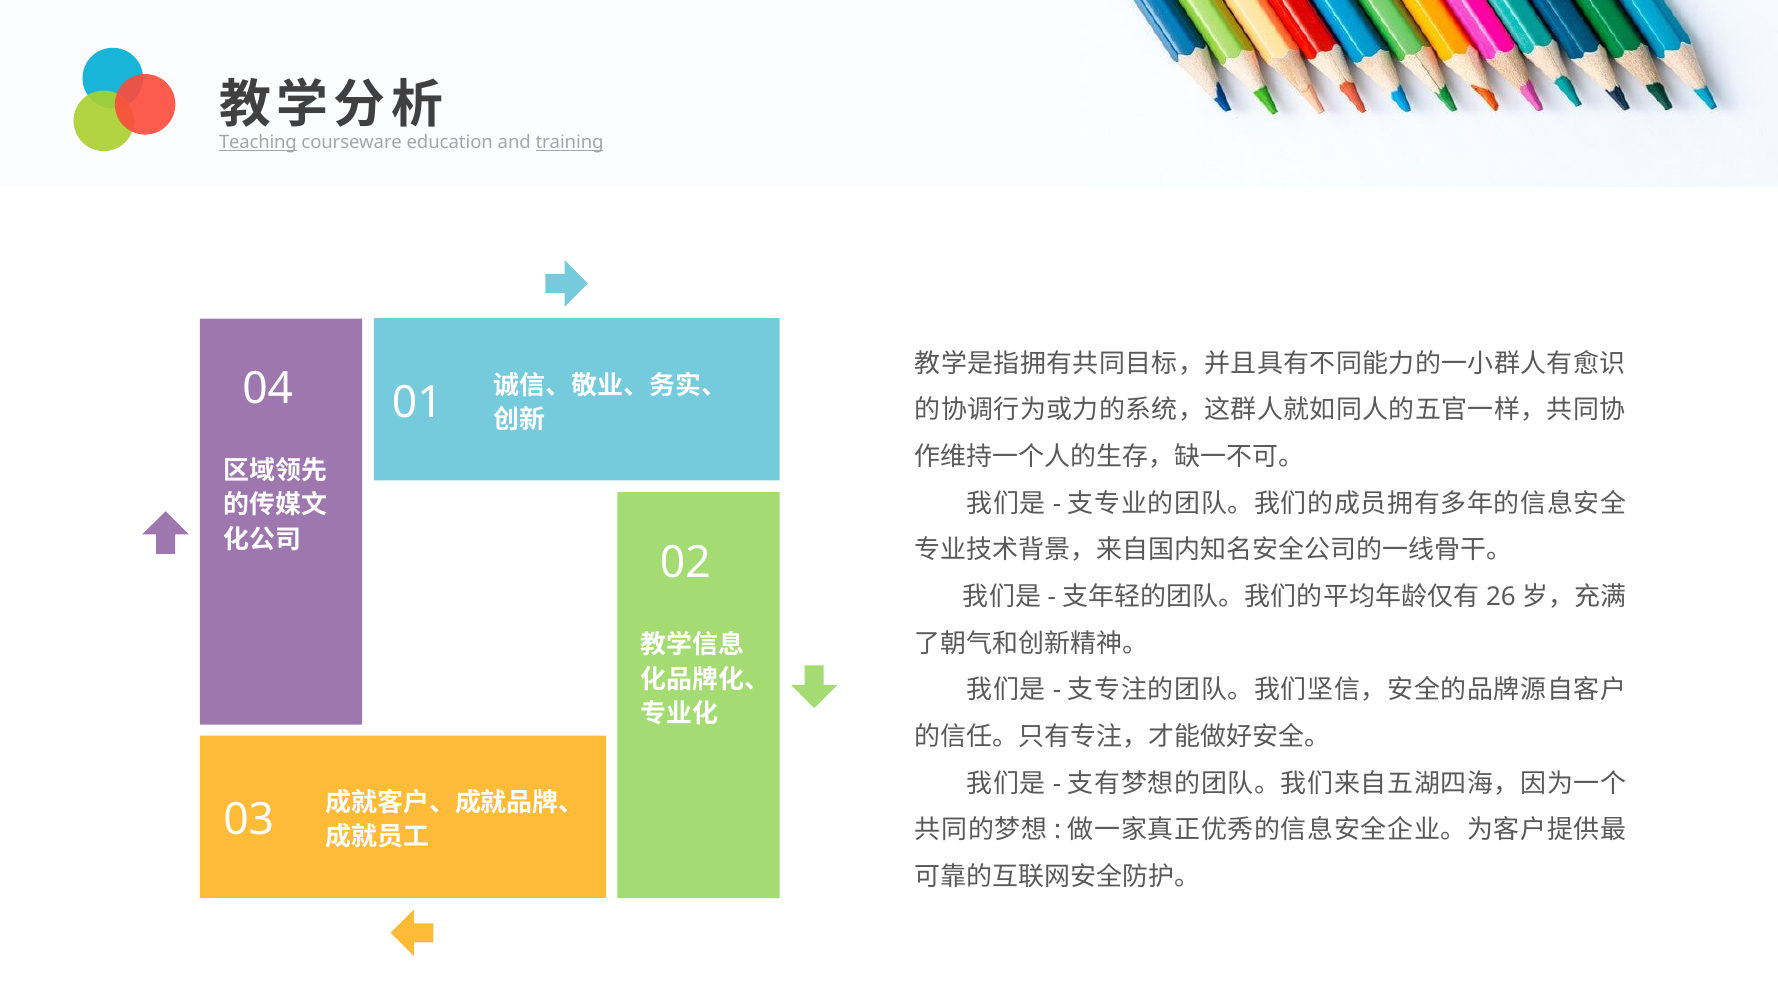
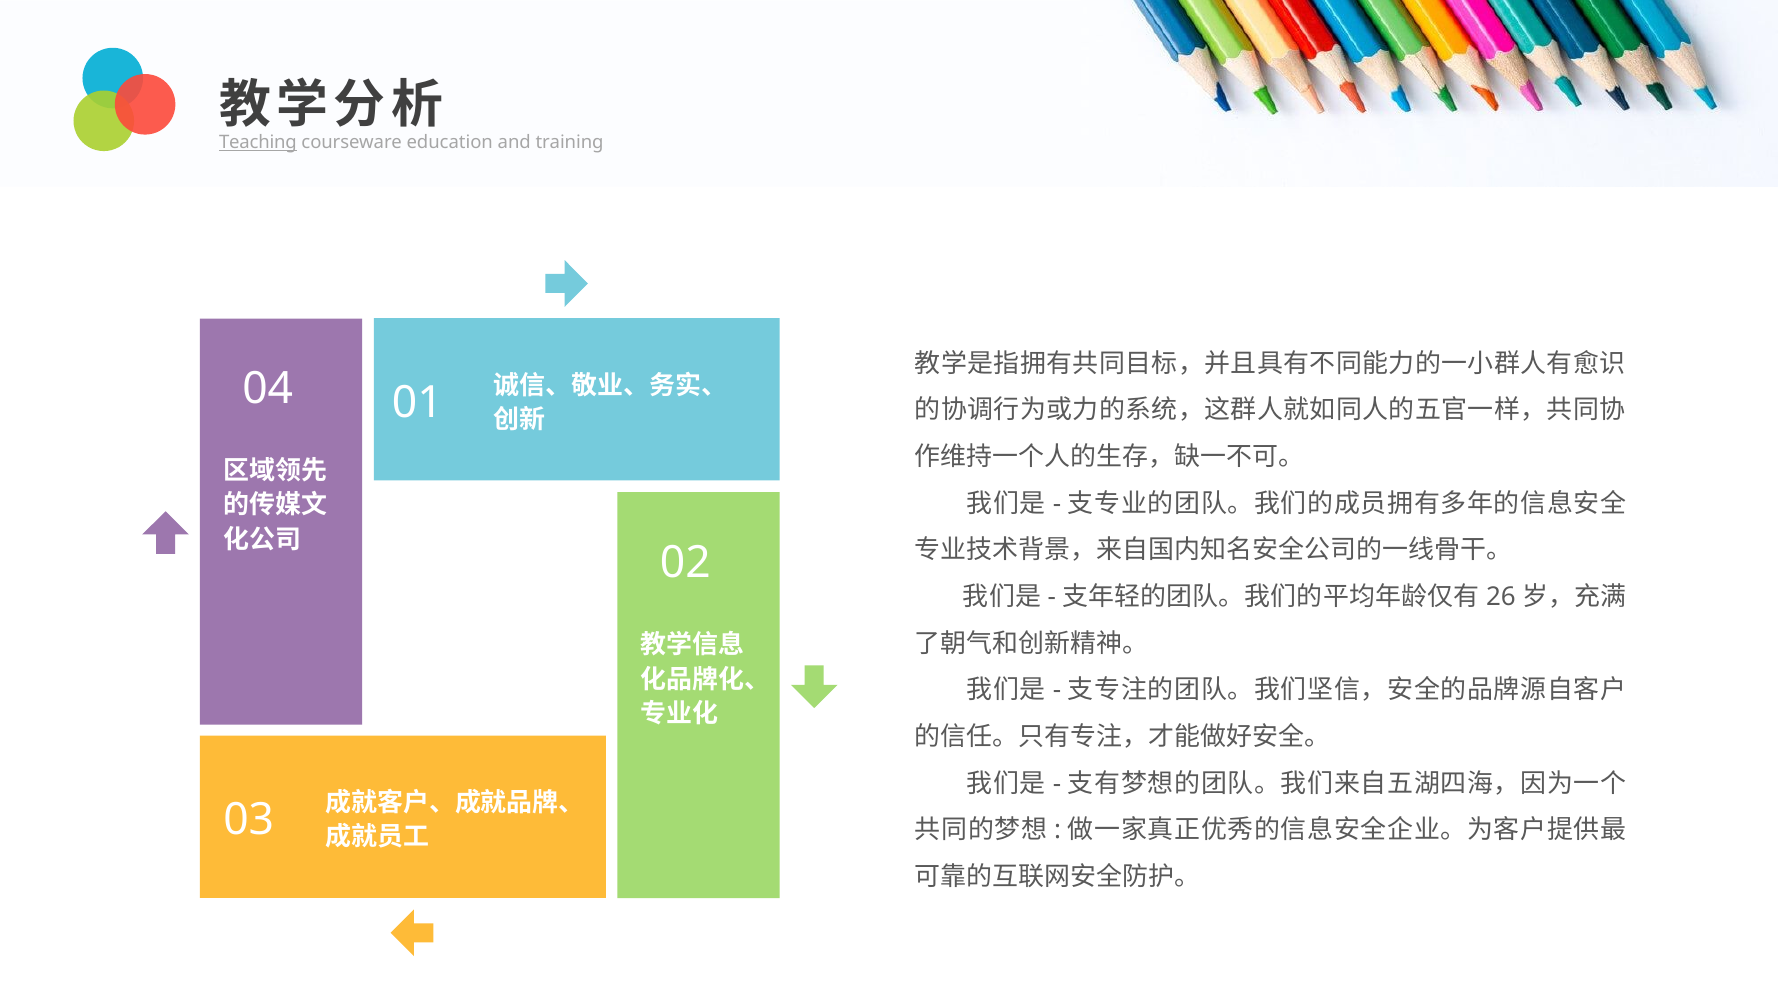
training underline: present -> none
